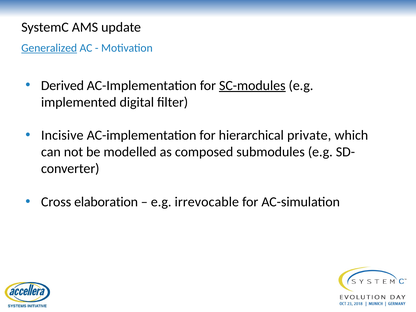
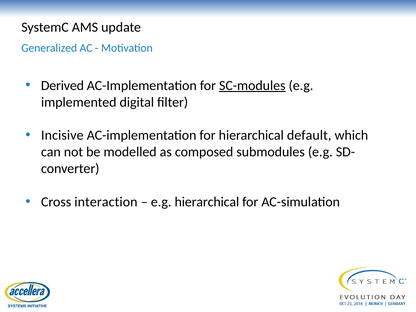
Generalized underline: present -> none
private: private -> default
elaboration: elaboration -> interaction
e.g irrevocable: irrevocable -> hierarchical
